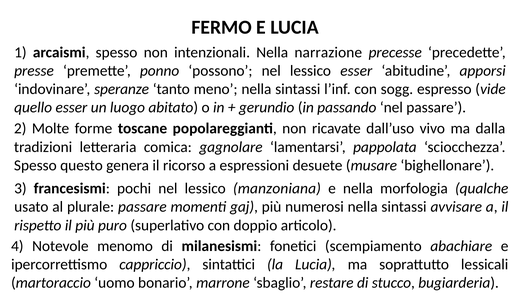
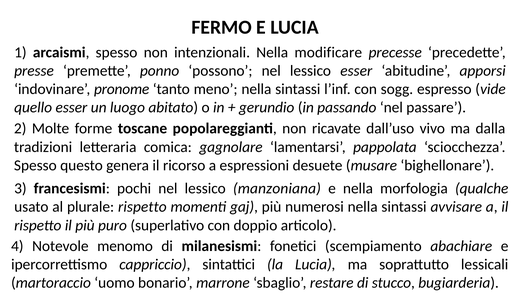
narrazione: narrazione -> modificare
speranze: speranze -> pronome
plurale passare: passare -> rispetto
